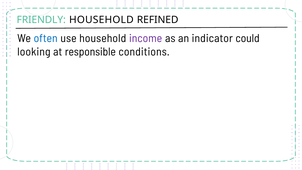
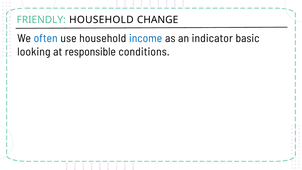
REFINED: REFINED -> CHANGE
income colour: purple -> blue
could: could -> basic
